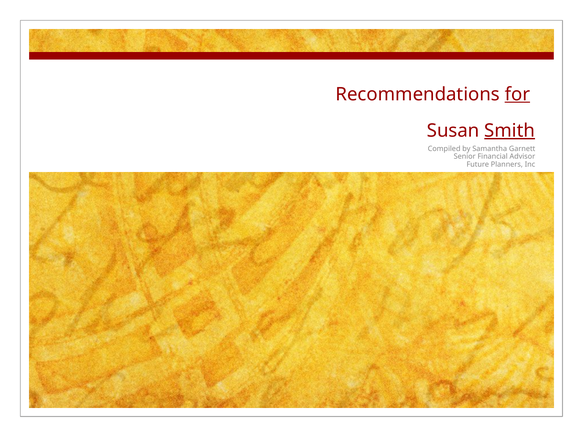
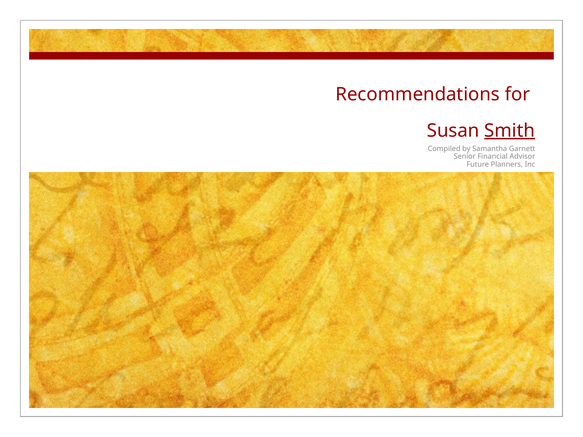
for underline: present -> none
